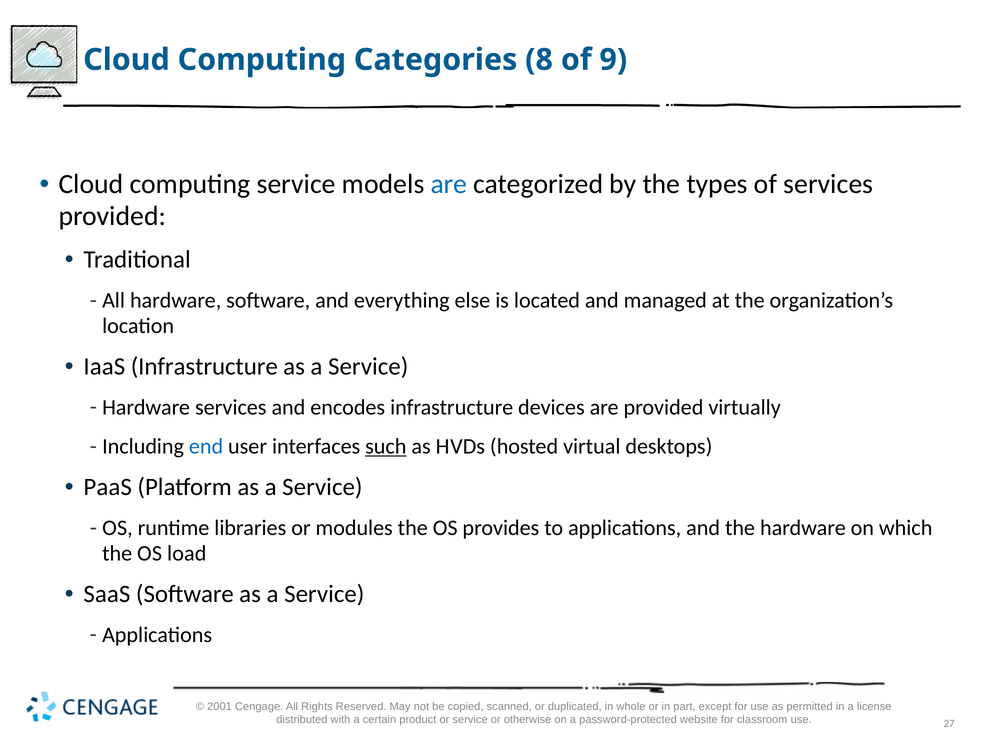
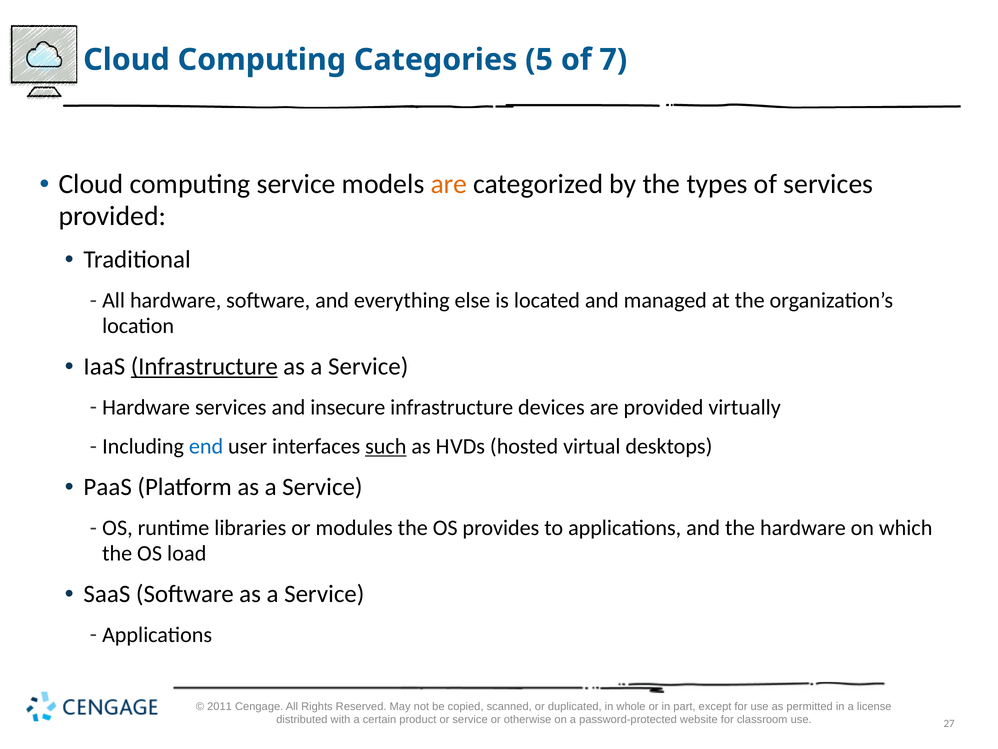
8: 8 -> 5
9: 9 -> 7
are at (449, 184) colour: blue -> orange
Infrastructure at (204, 366) underline: none -> present
encodes: encodes -> insecure
2001: 2001 -> 2011
